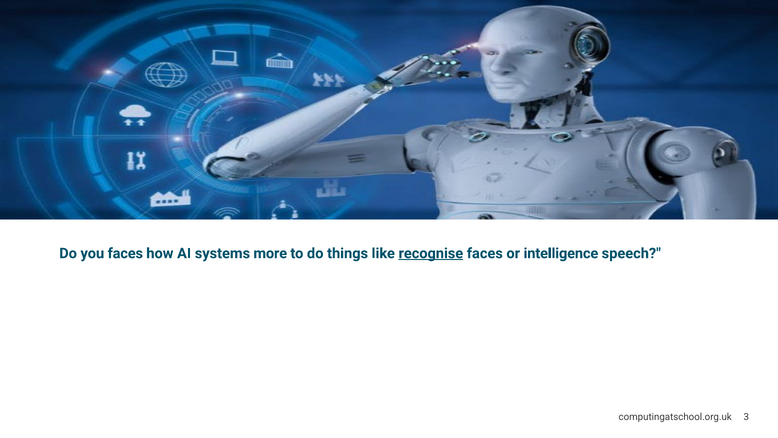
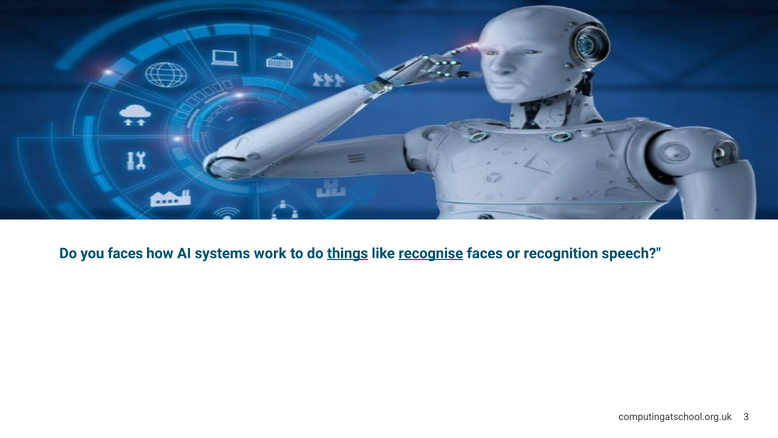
more: more -> work
things underline: none -> present
intelligence: intelligence -> recognition
